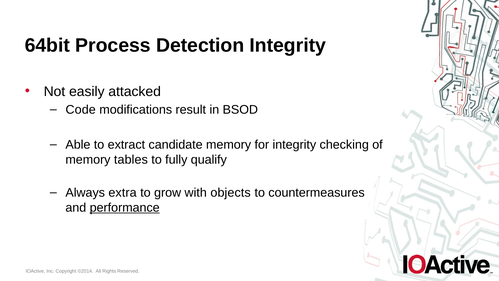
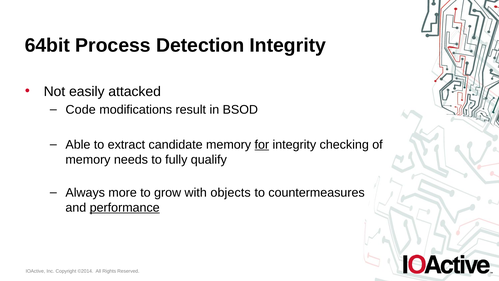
for underline: none -> present
tables: tables -> needs
extra: extra -> more
